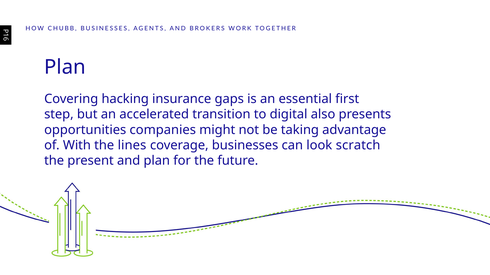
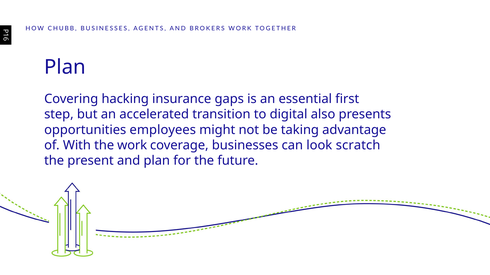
companies: companies -> employees
the lines: lines -> work
